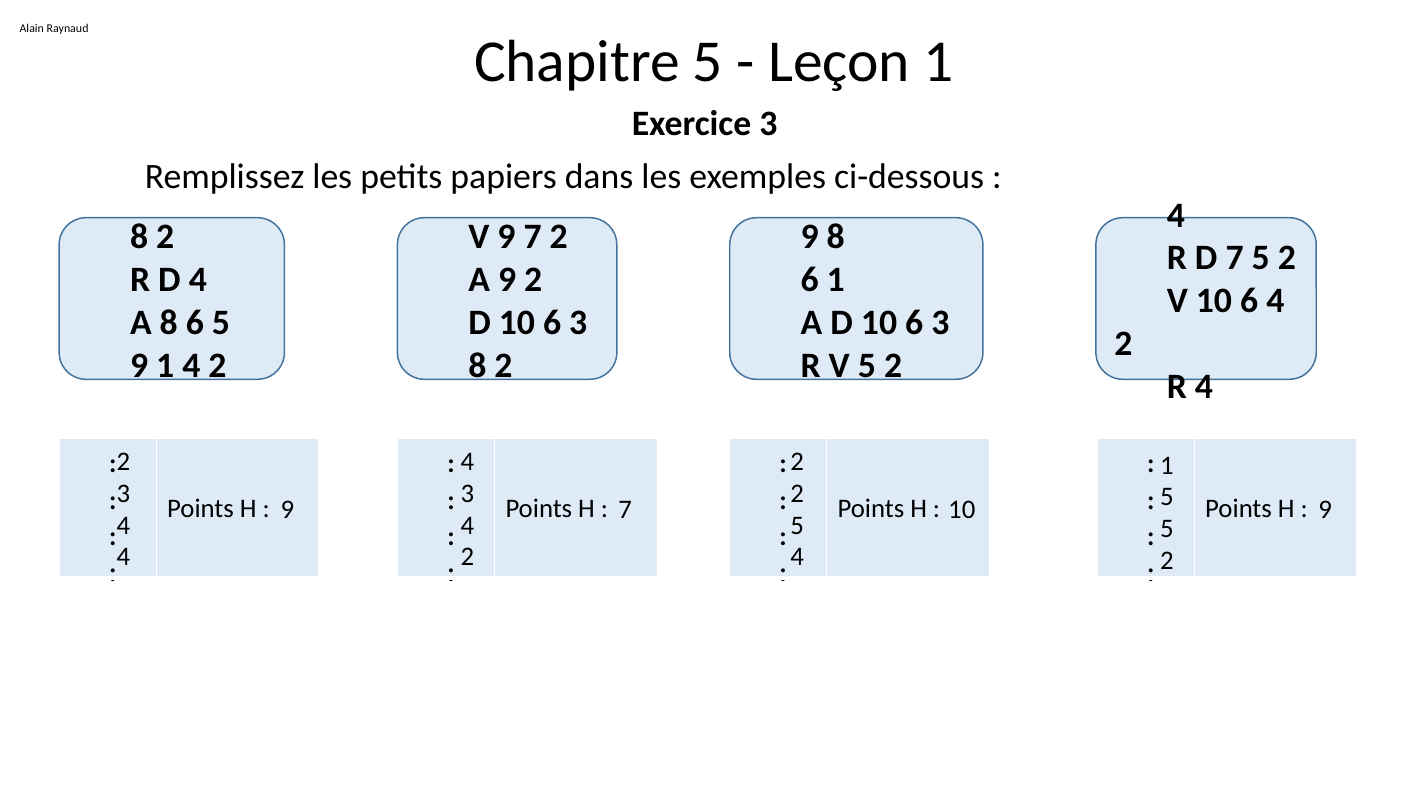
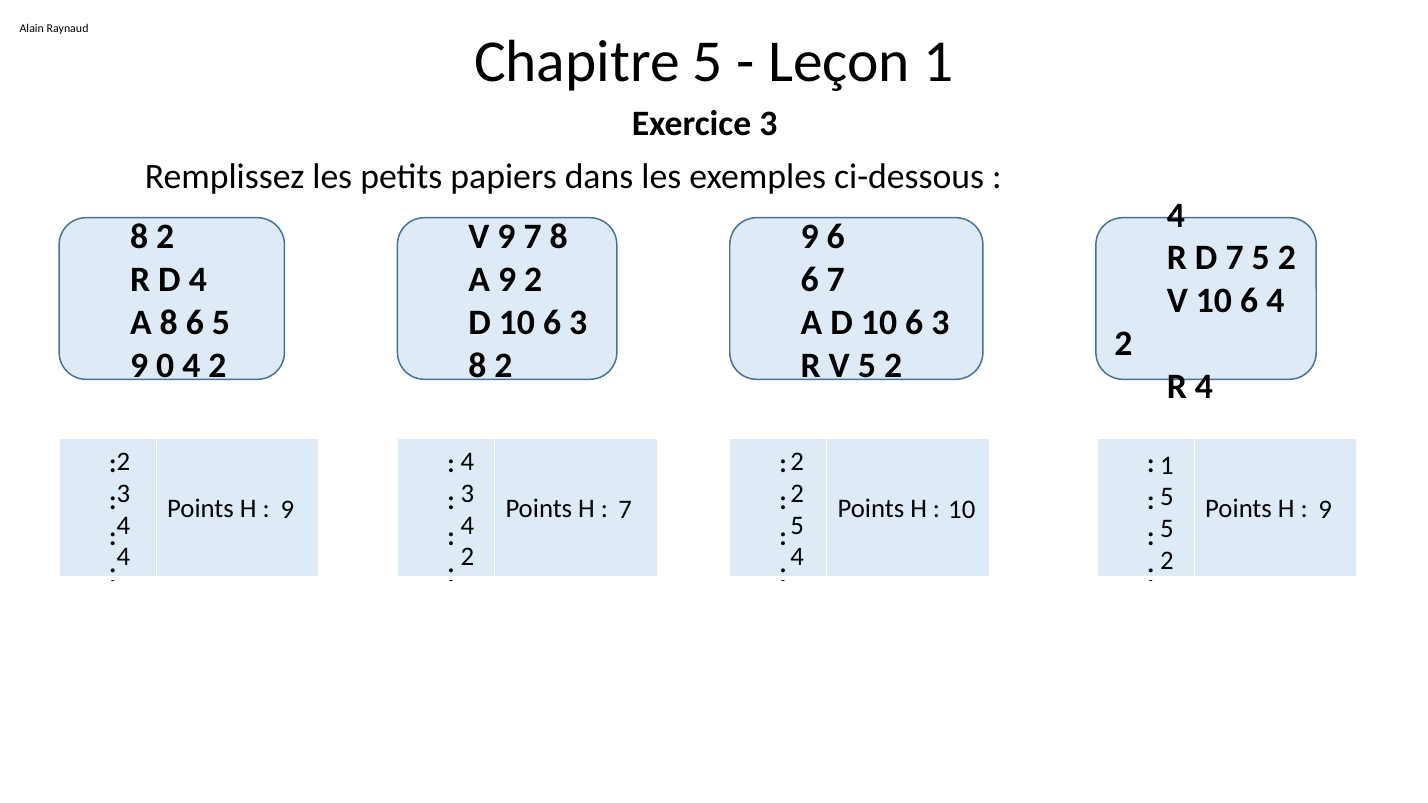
7 2: 2 -> 8
9 8: 8 -> 6
6 1: 1 -> 7
9 1: 1 -> 0
